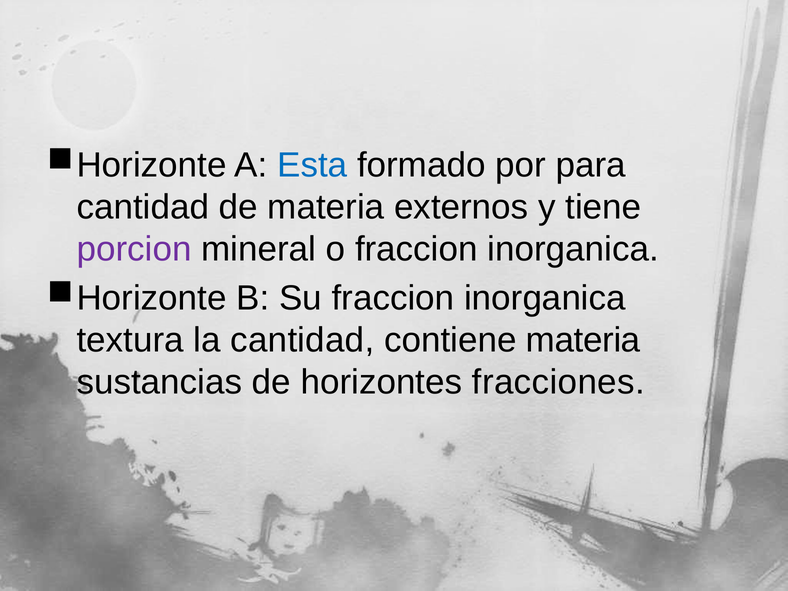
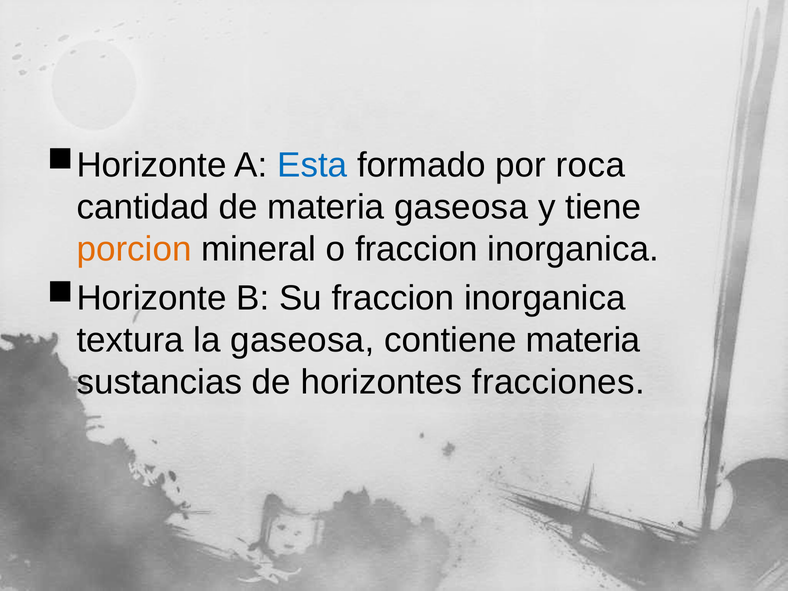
para: para -> roca
materia externos: externos -> gaseosa
porcion colour: purple -> orange
la cantidad: cantidad -> gaseosa
